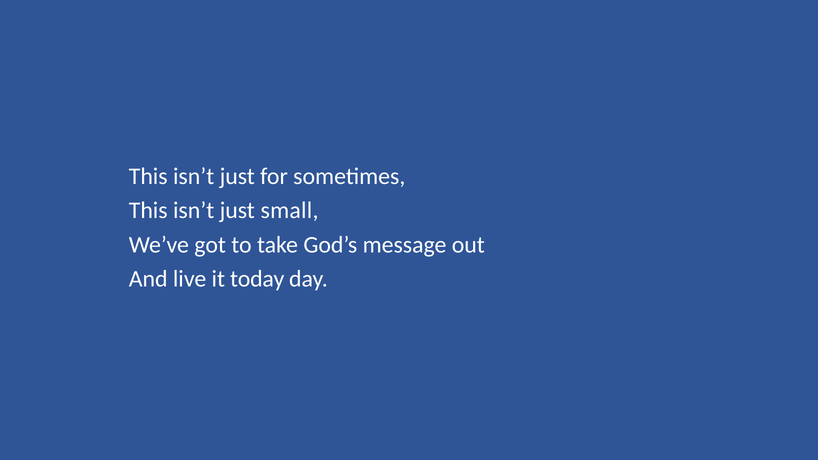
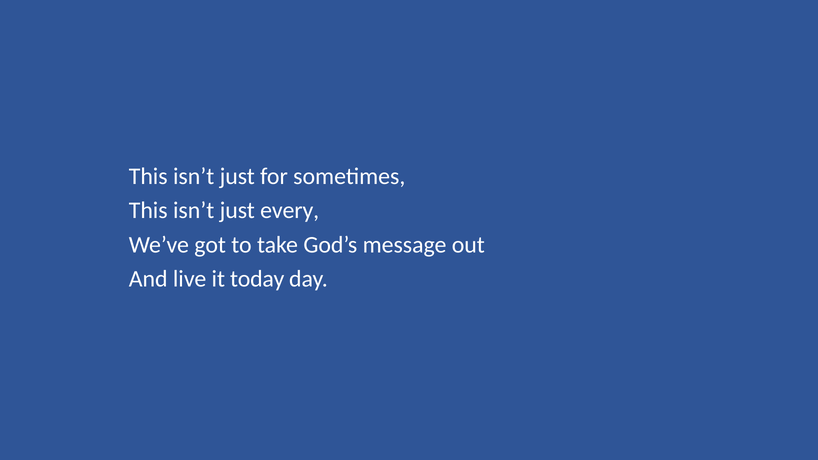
small: small -> every
